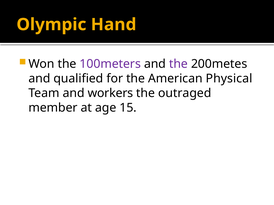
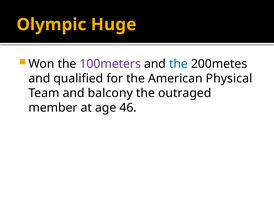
Hand: Hand -> Huge
the at (178, 64) colour: purple -> blue
workers: workers -> balcony
15: 15 -> 46
